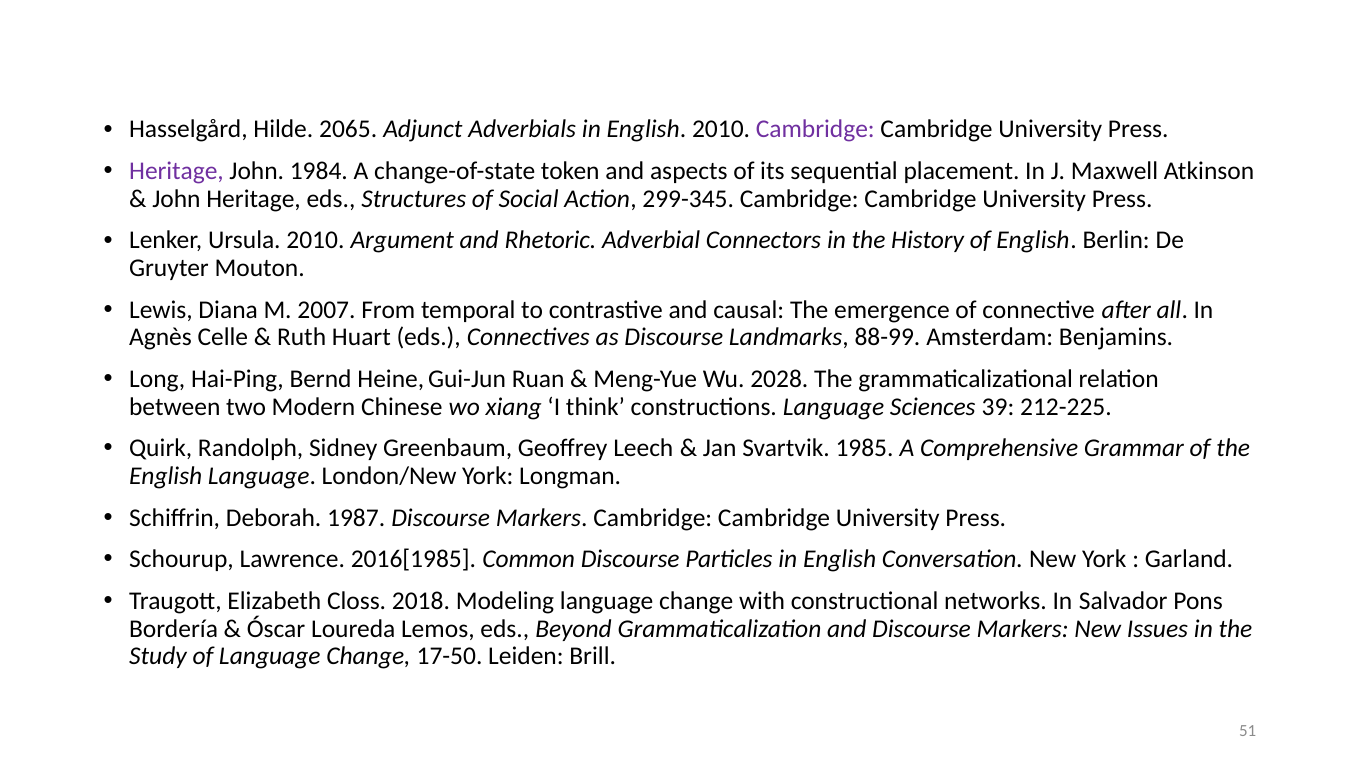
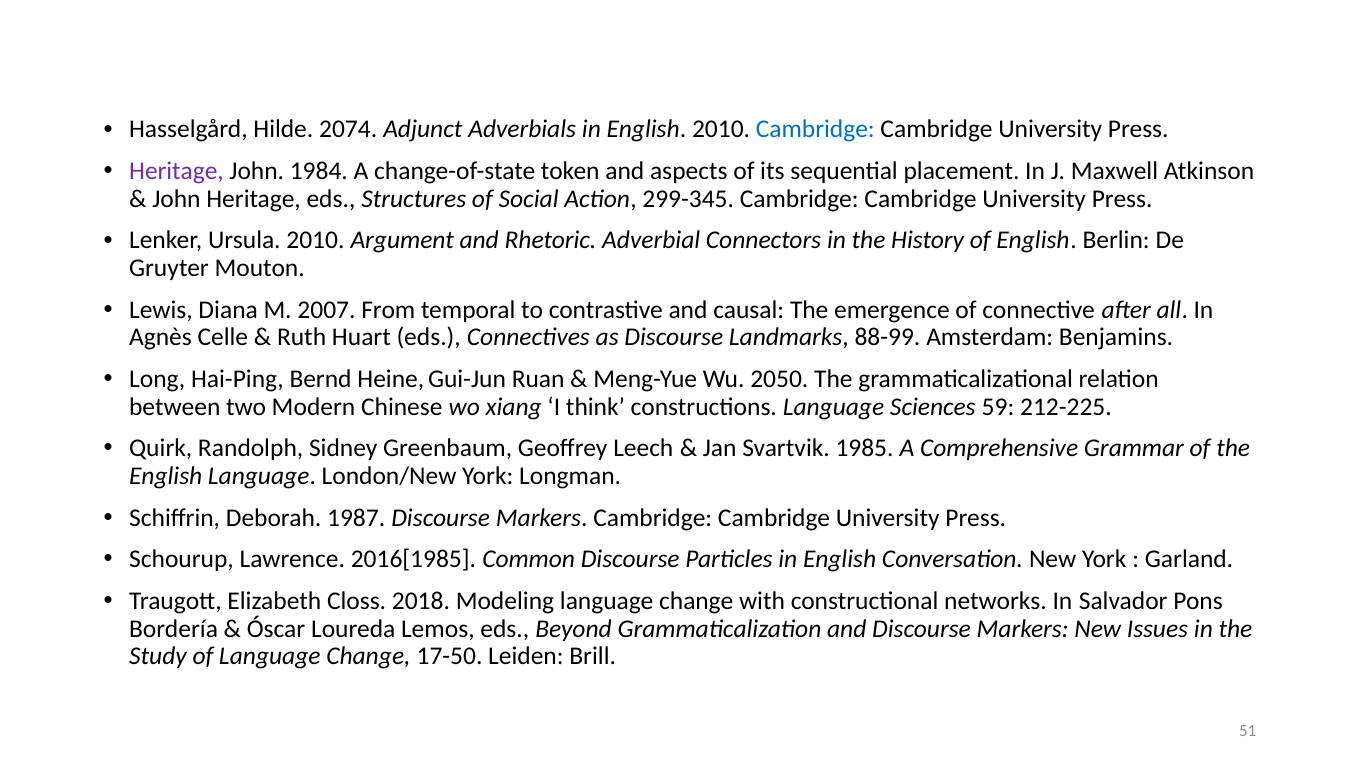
2065: 2065 -> 2074
Cambridge at (815, 130) colour: purple -> blue
2028: 2028 -> 2050
39: 39 -> 59
